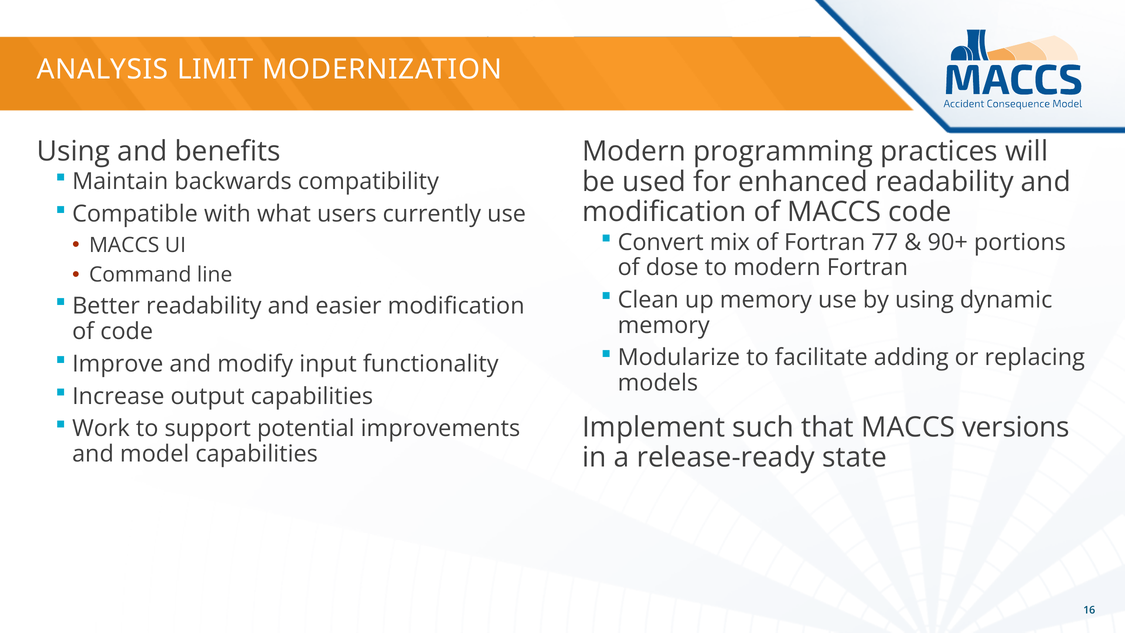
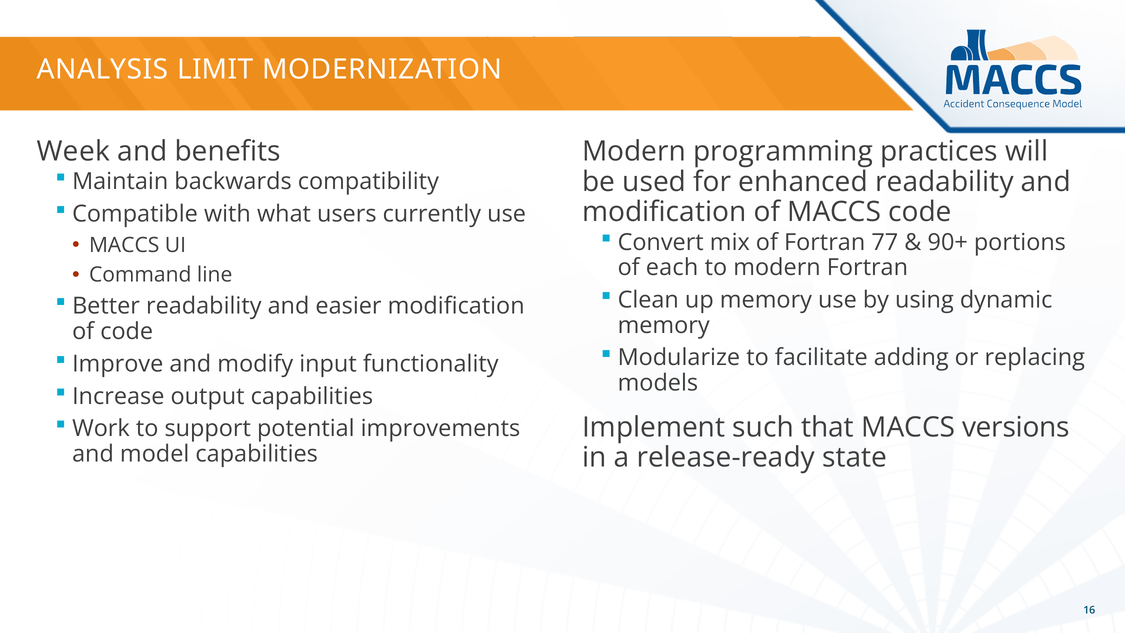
Using at (73, 151): Using -> Week
dose: dose -> each
